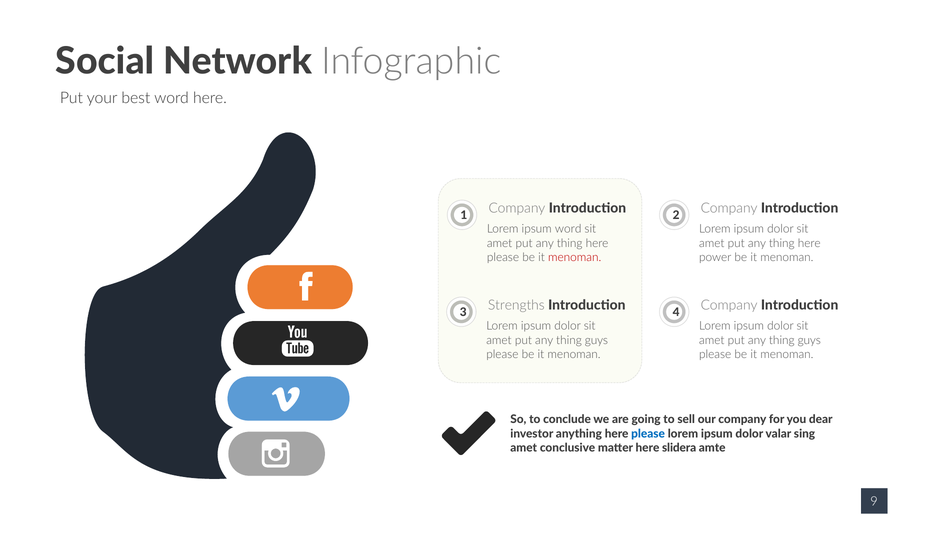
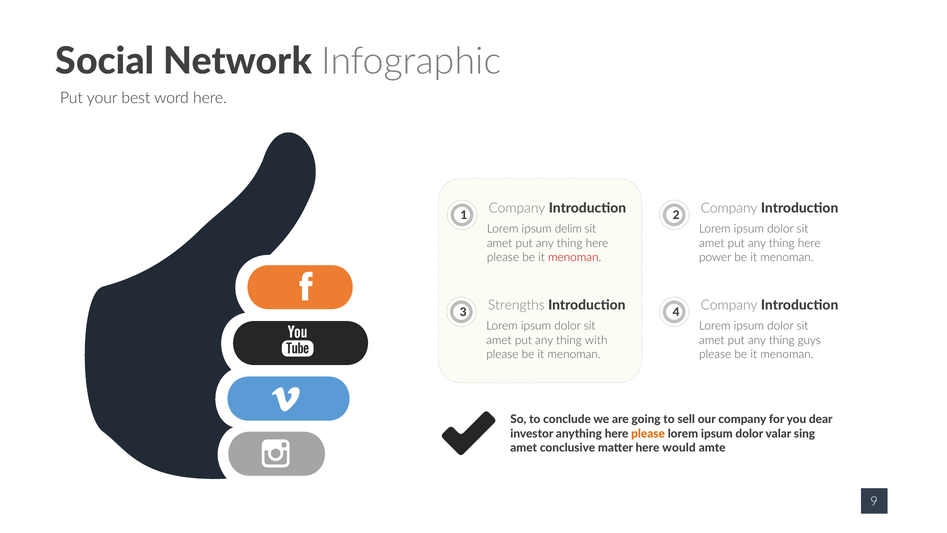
ipsum word: word -> delim
guys at (596, 340): guys -> with
please at (648, 433) colour: blue -> orange
slidera: slidera -> would
